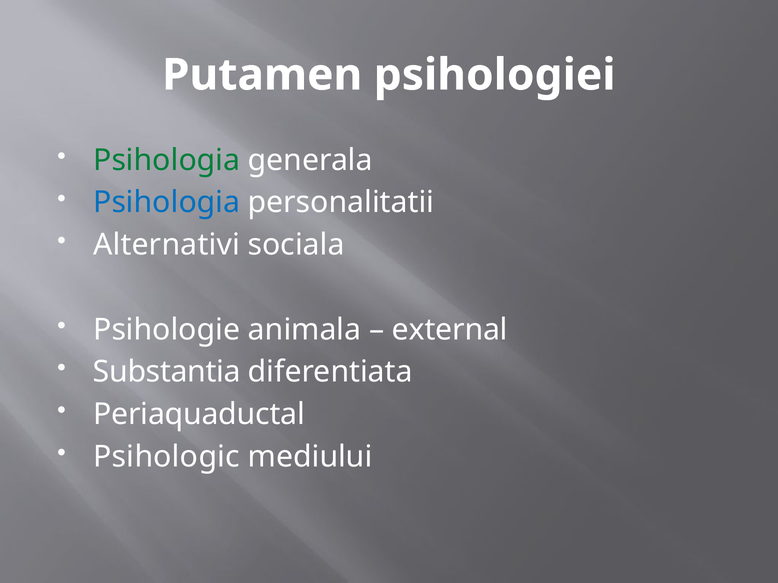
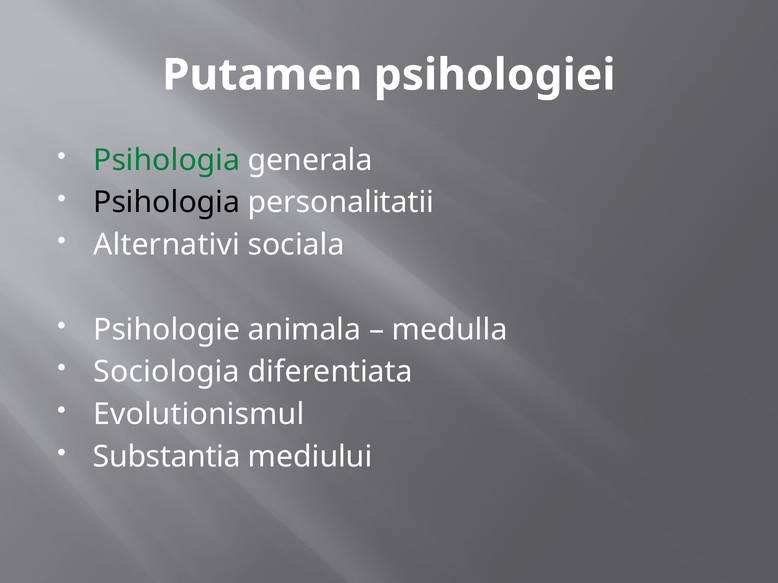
Psihologia at (167, 203) colour: blue -> black
external: external -> medulla
Substantia: Substantia -> Sociologia
Periaquaductal: Periaquaductal -> Evolutionismul
Psihologic: Psihologic -> Substantia
